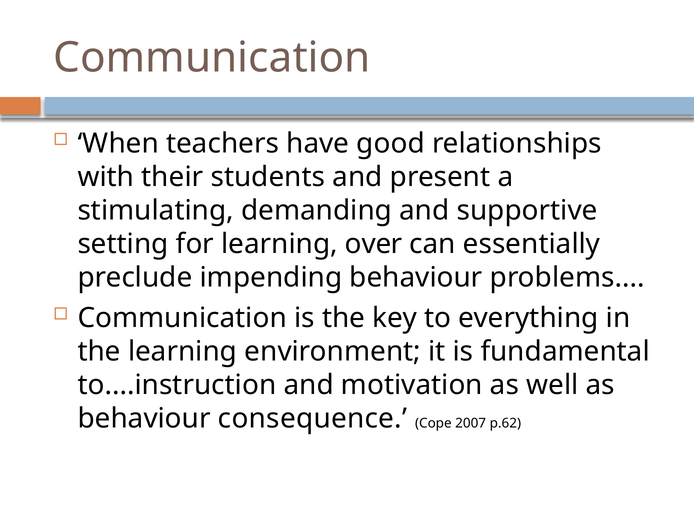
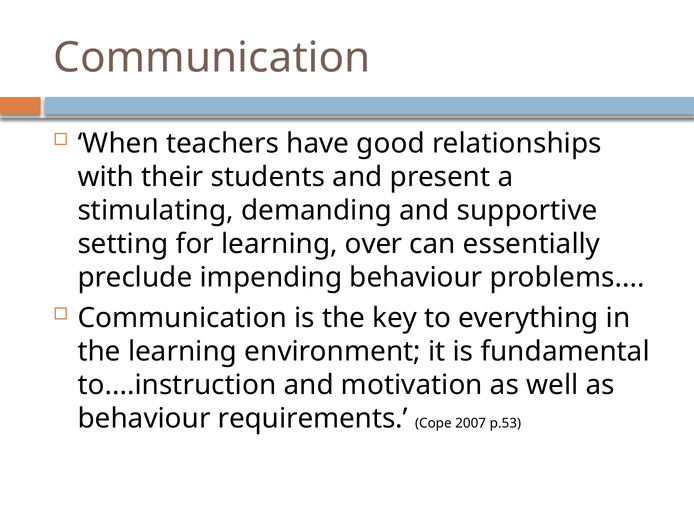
consequence: consequence -> requirements
p.62: p.62 -> p.53
